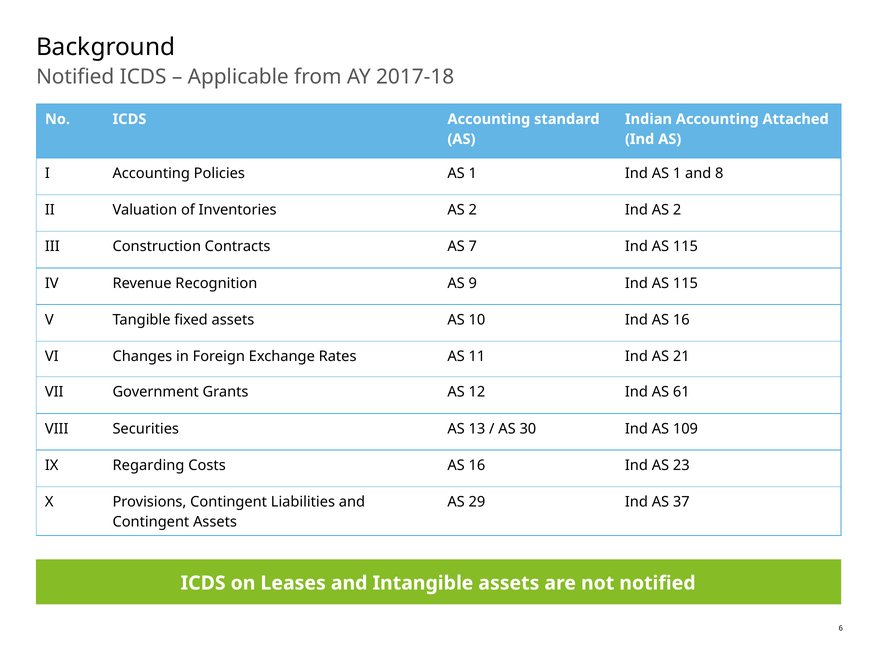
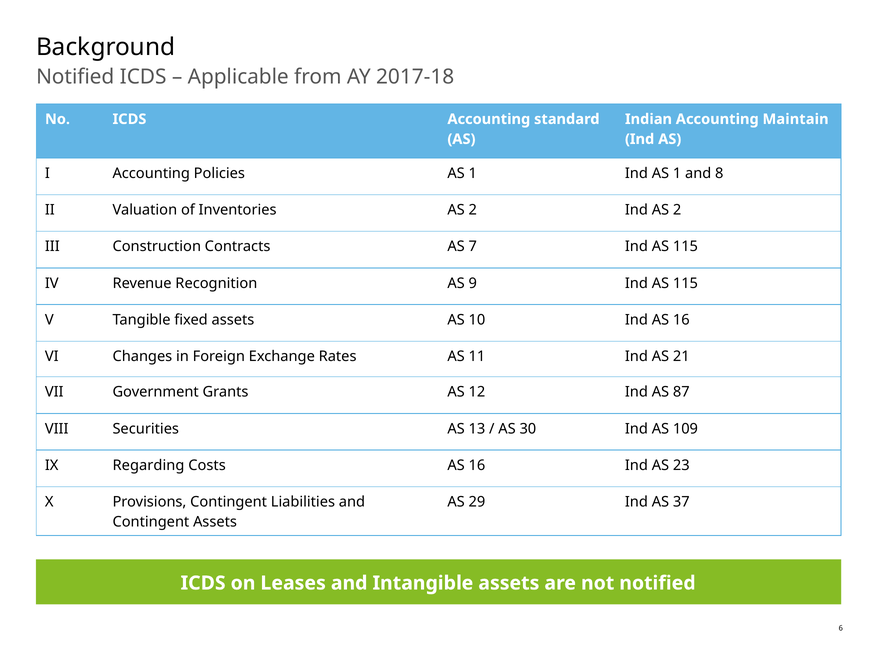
Attached: Attached -> Maintain
61: 61 -> 87
